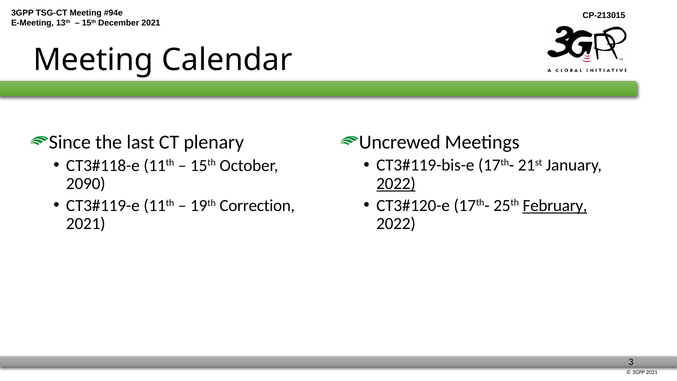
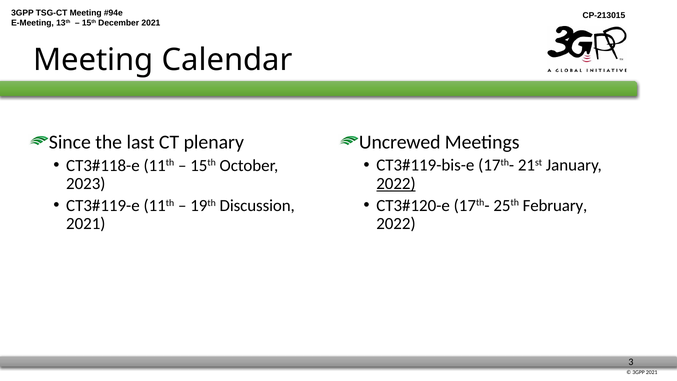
2090: 2090 -> 2023
Correction: Correction -> Discussion
February underline: present -> none
